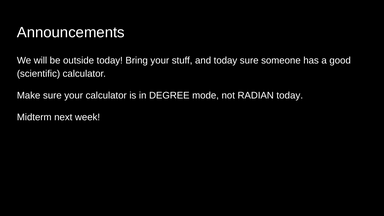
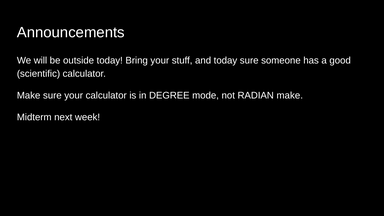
RADIAN today: today -> make
